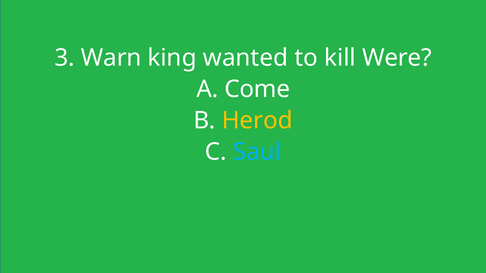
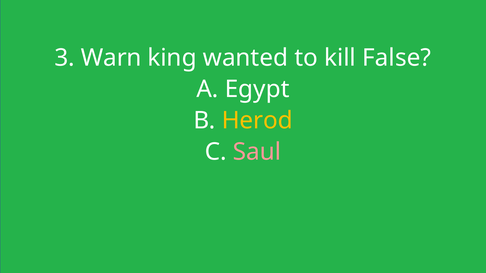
Were: Were -> False
Come: Come -> Egypt
Saul colour: light blue -> pink
